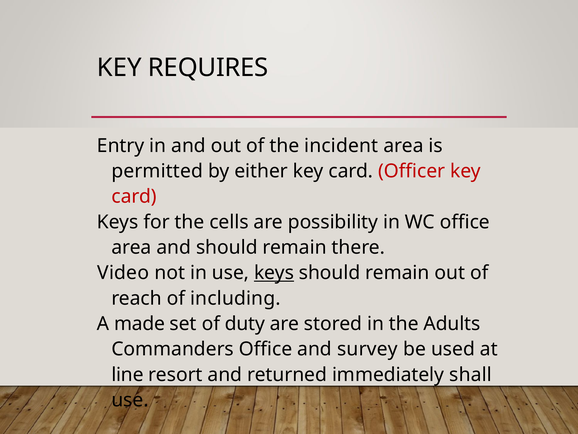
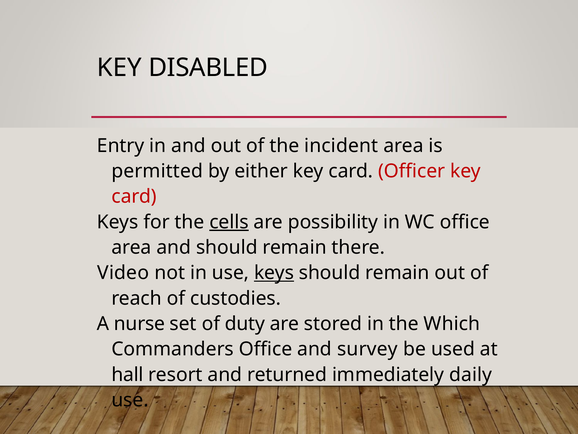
REQUIRES: REQUIRES -> DISABLED
cells underline: none -> present
including: including -> custodies
made: made -> nurse
Adults: Adults -> Which
line: line -> hall
shall: shall -> daily
